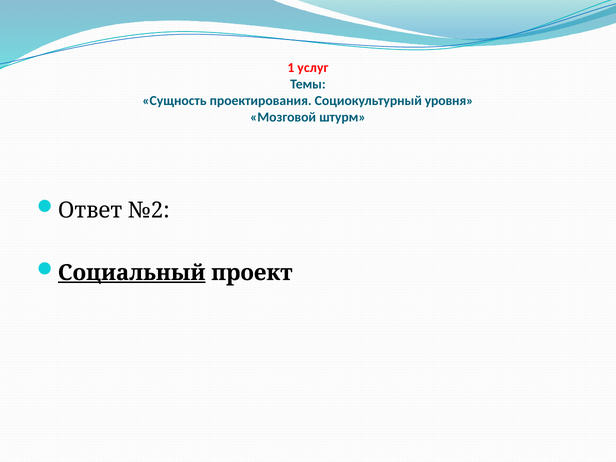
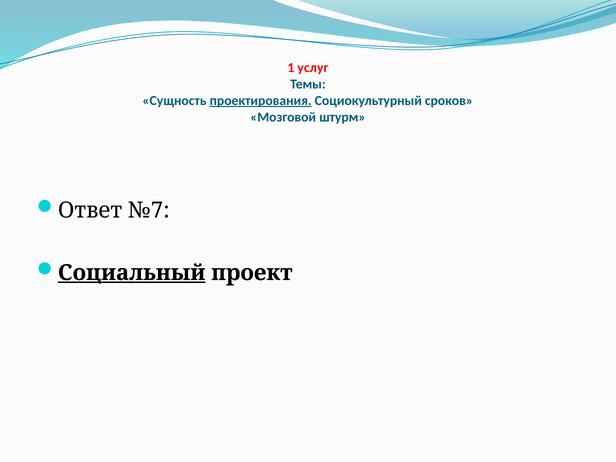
проектирования underline: none -> present
уровня: уровня -> сроков
№2: №2 -> №7
